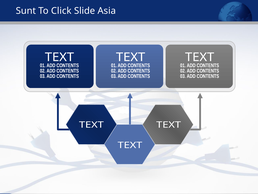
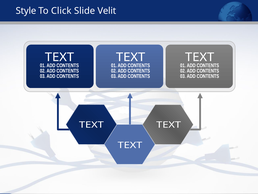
Sunt: Sunt -> Style
Asia: Asia -> Velit
